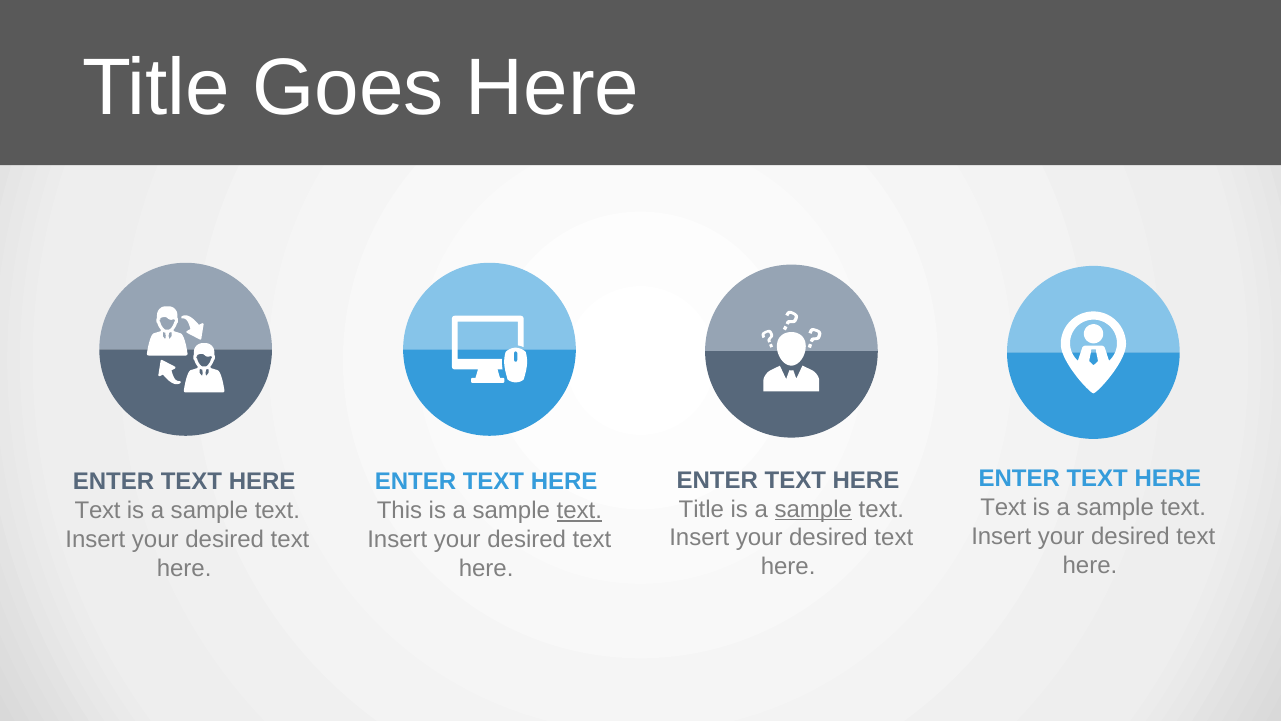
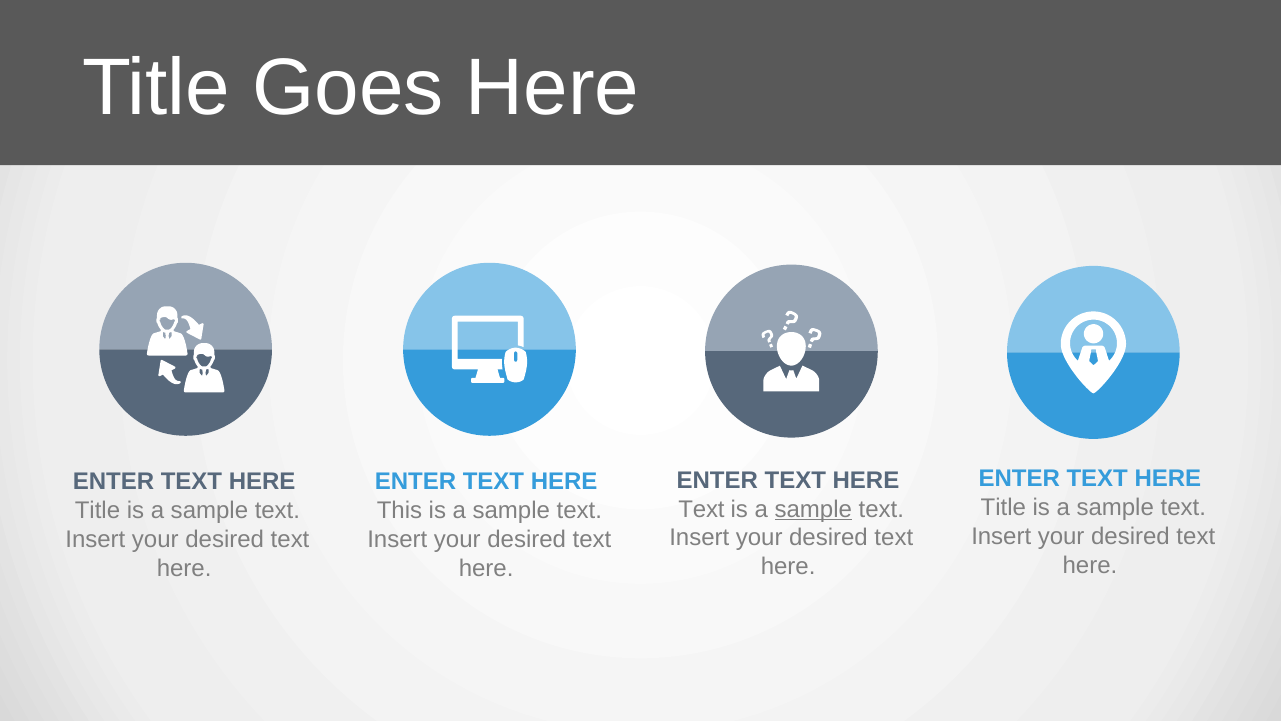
Text at (1003, 508): Text -> Title
Title at (701, 509): Title -> Text
Text at (98, 511): Text -> Title
text at (579, 511) underline: present -> none
